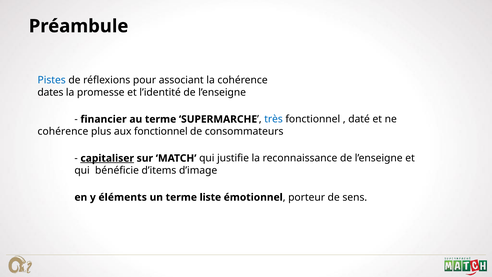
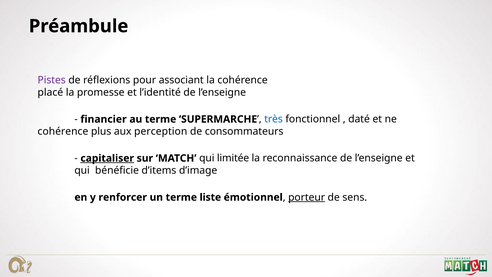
Pistes colour: blue -> purple
dates: dates -> placé
aux fonctionnel: fonctionnel -> perception
justifie: justifie -> limitée
éléments: éléments -> renforcer
porteur underline: none -> present
